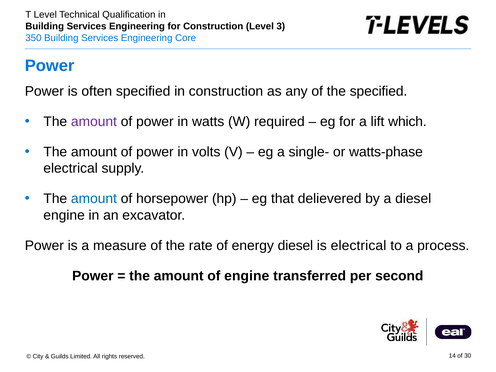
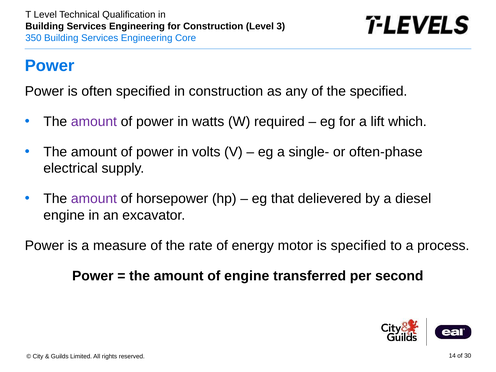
watts-phase: watts-phase -> often-phase
amount at (94, 199) colour: blue -> purple
energy diesel: diesel -> motor
is electrical: electrical -> specified
